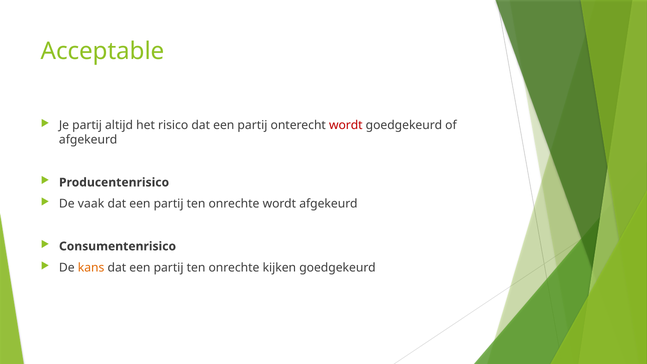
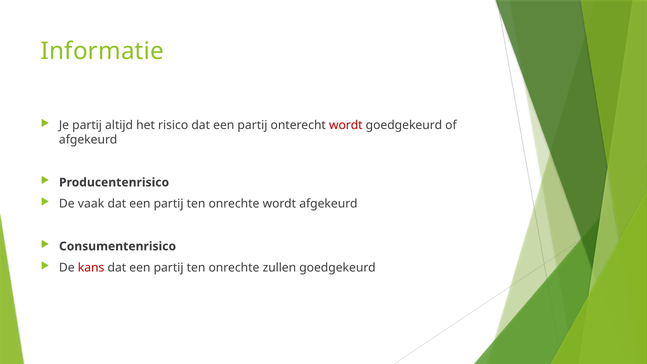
Acceptable: Acceptable -> Informatie
kans colour: orange -> red
kijken: kijken -> zullen
